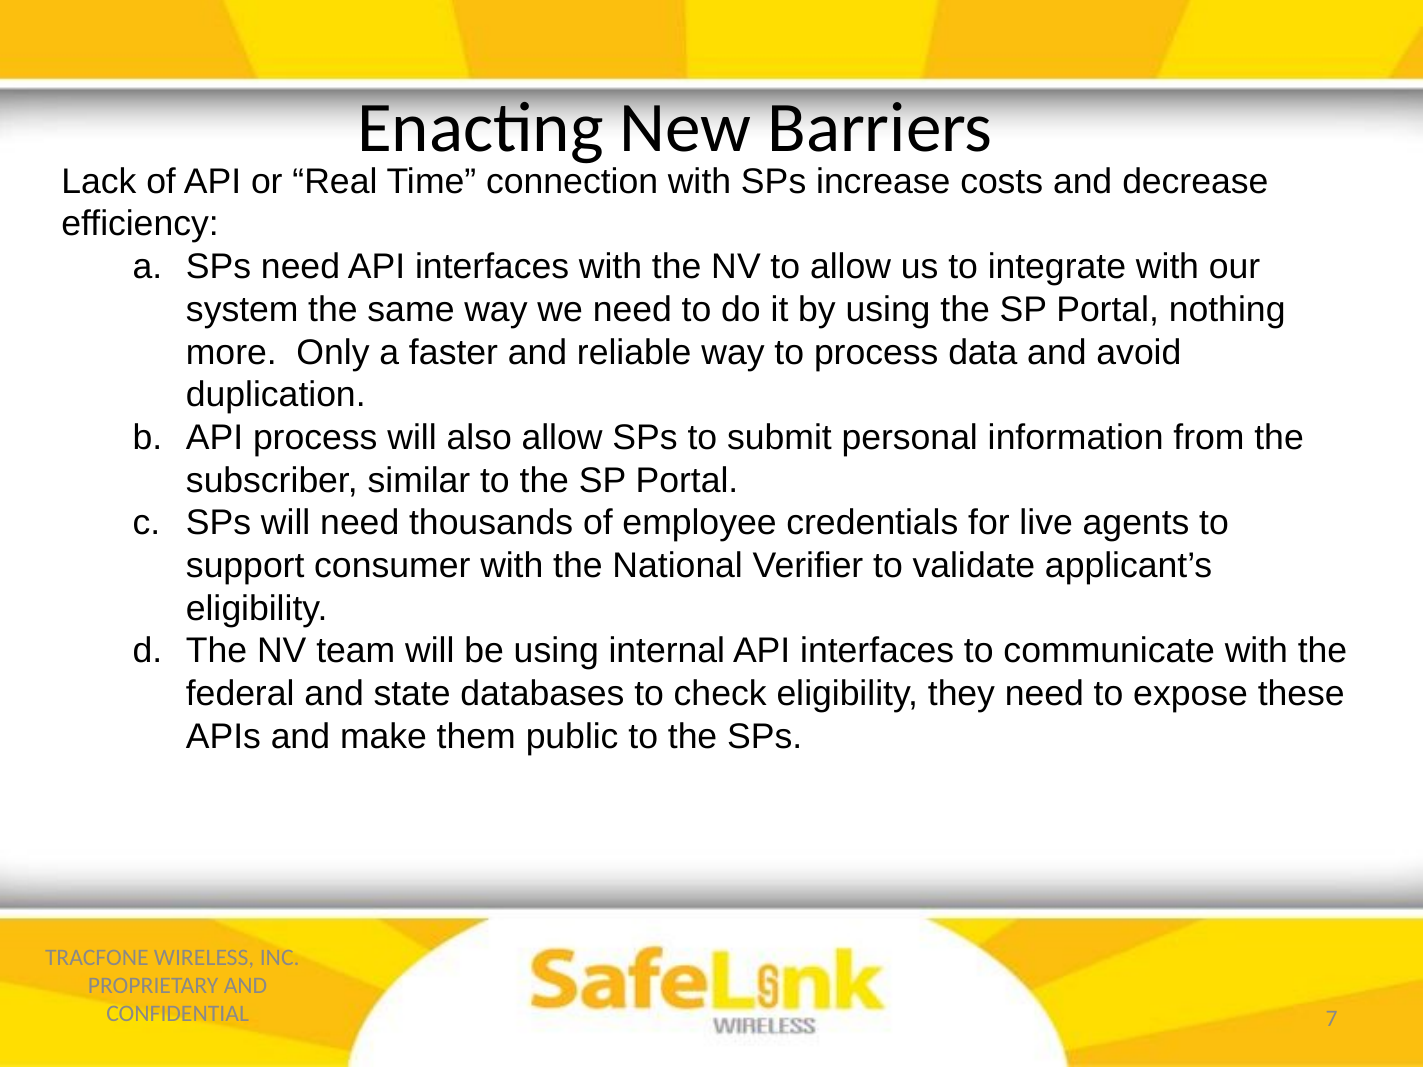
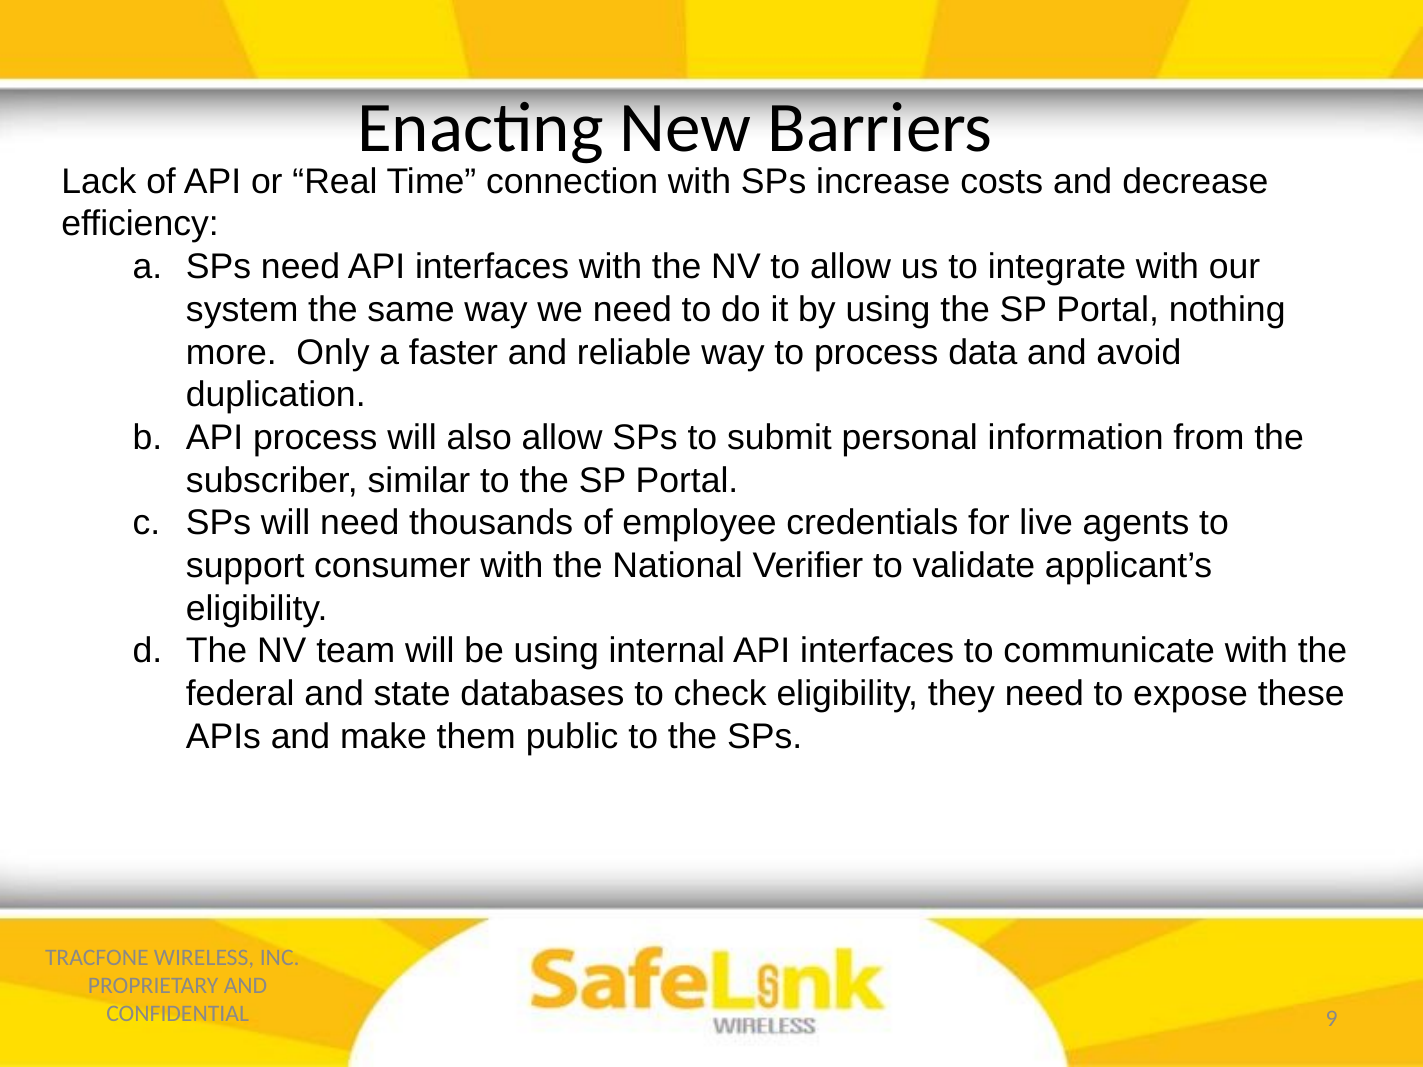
7: 7 -> 9
